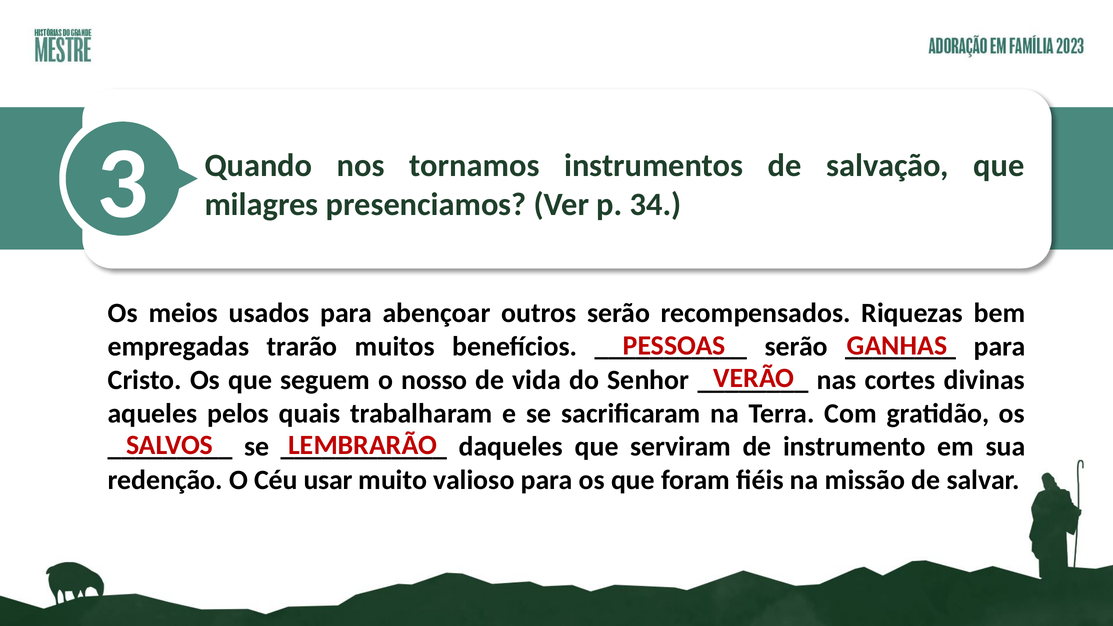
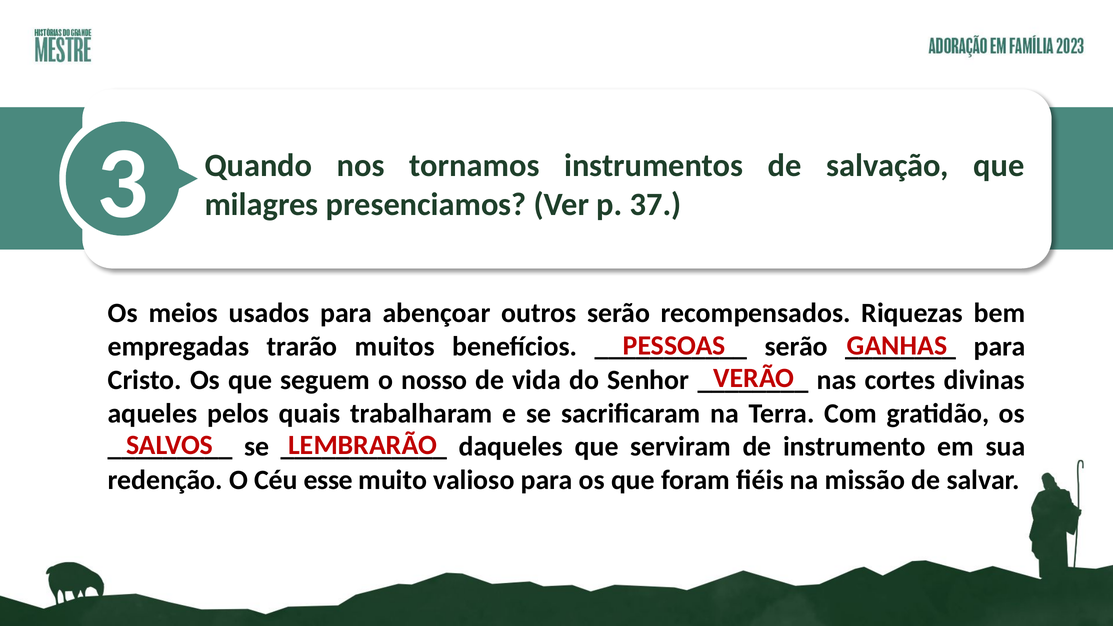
34: 34 -> 37
usar: usar -> esse
